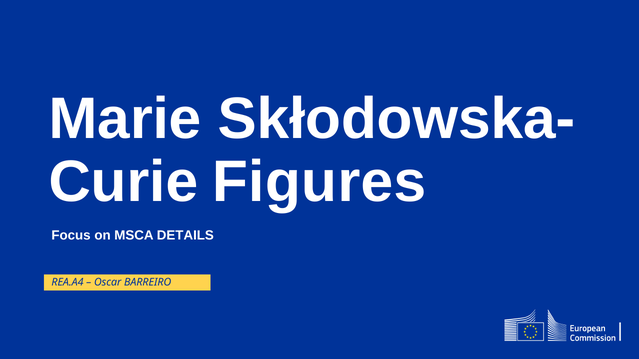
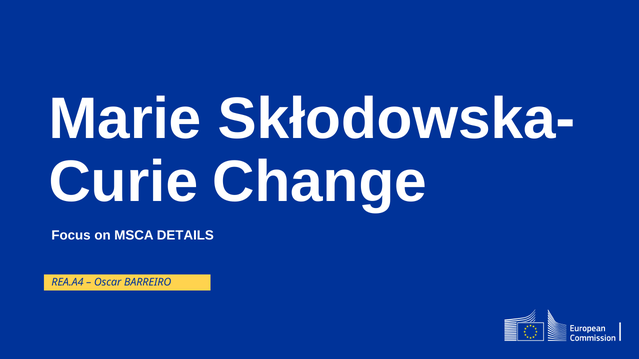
Figures: Figures -> Change
